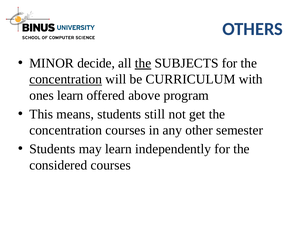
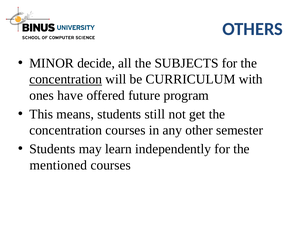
the at (143, 63) underline: present -> none
ones learn: learn -> have
above: above -> future
considered: considered -> mentioned
